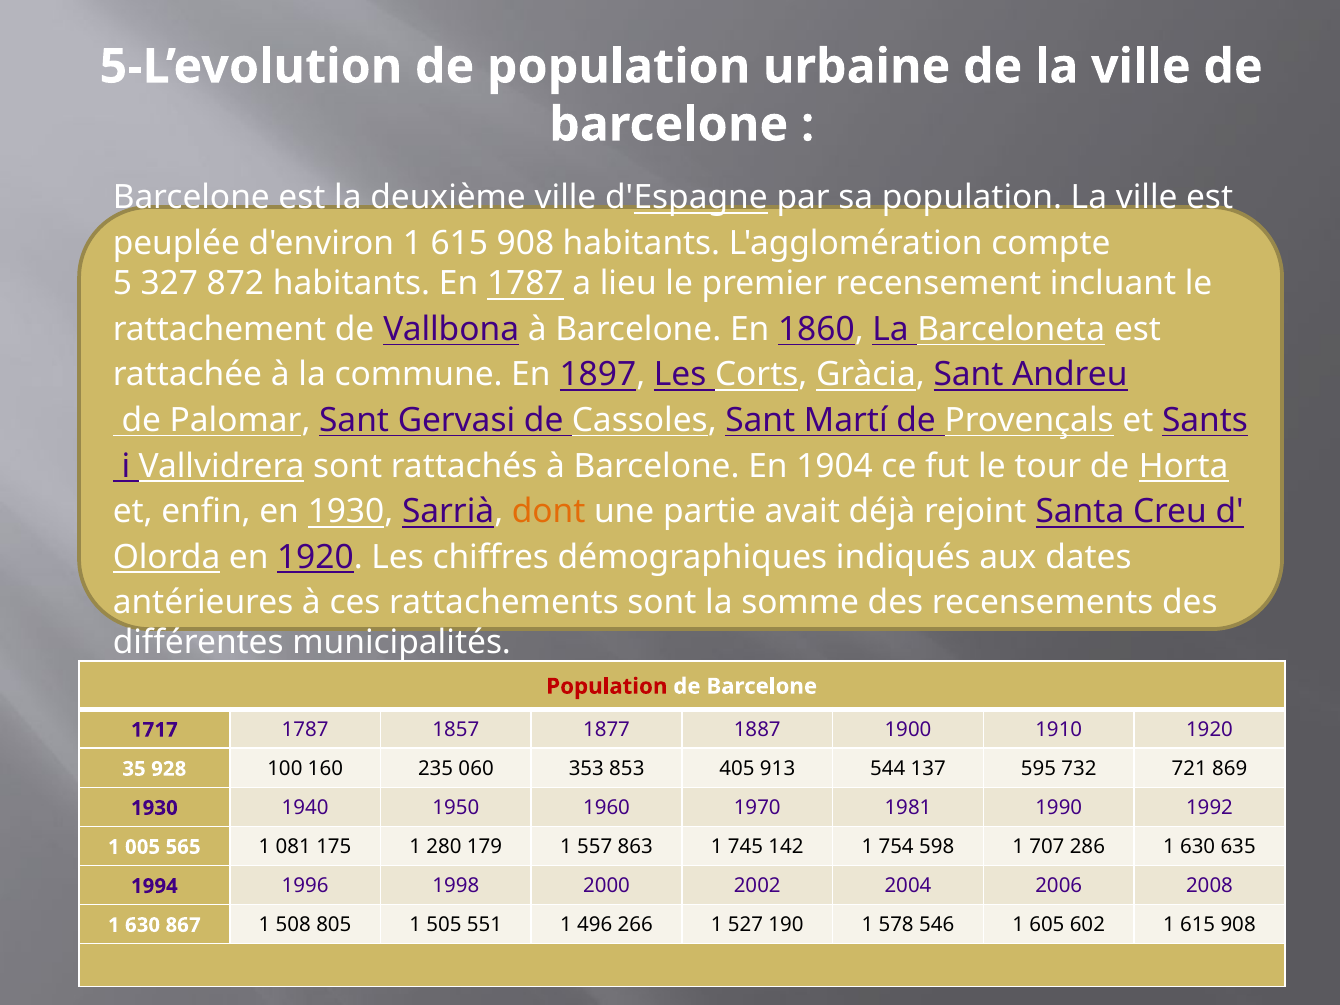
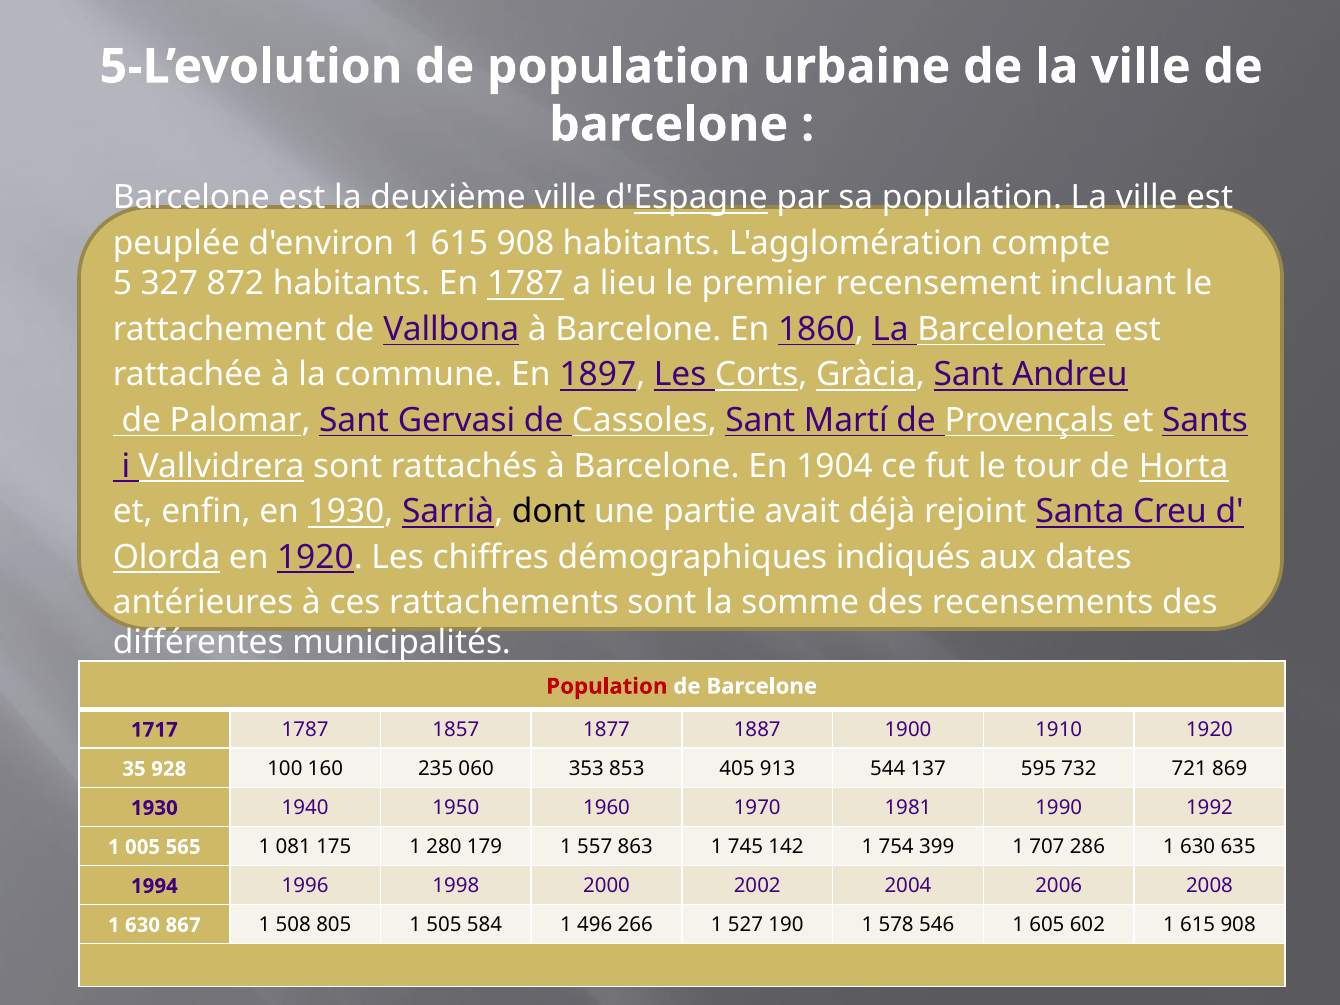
dont colour: orange -> black
598: 598 -> 399
551: 551 -> 584
